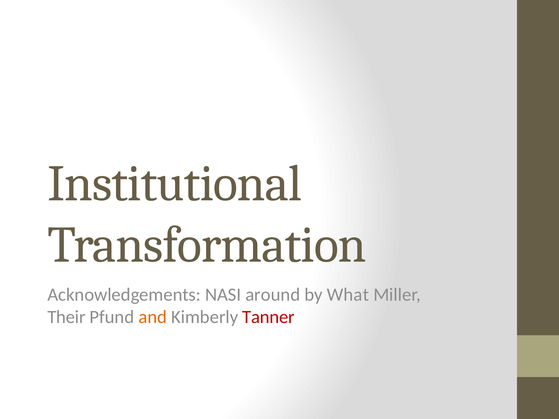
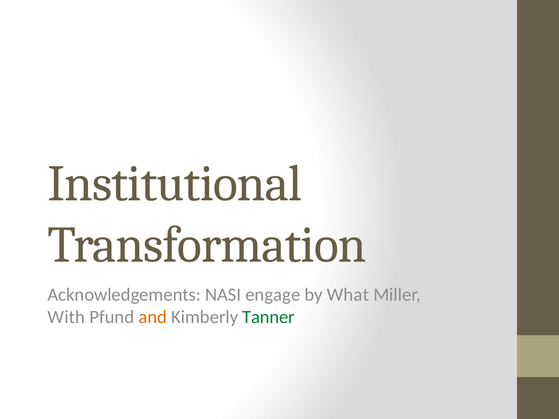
around: around -> engage
Their: Their -> With
Tanner colour: red -> green
